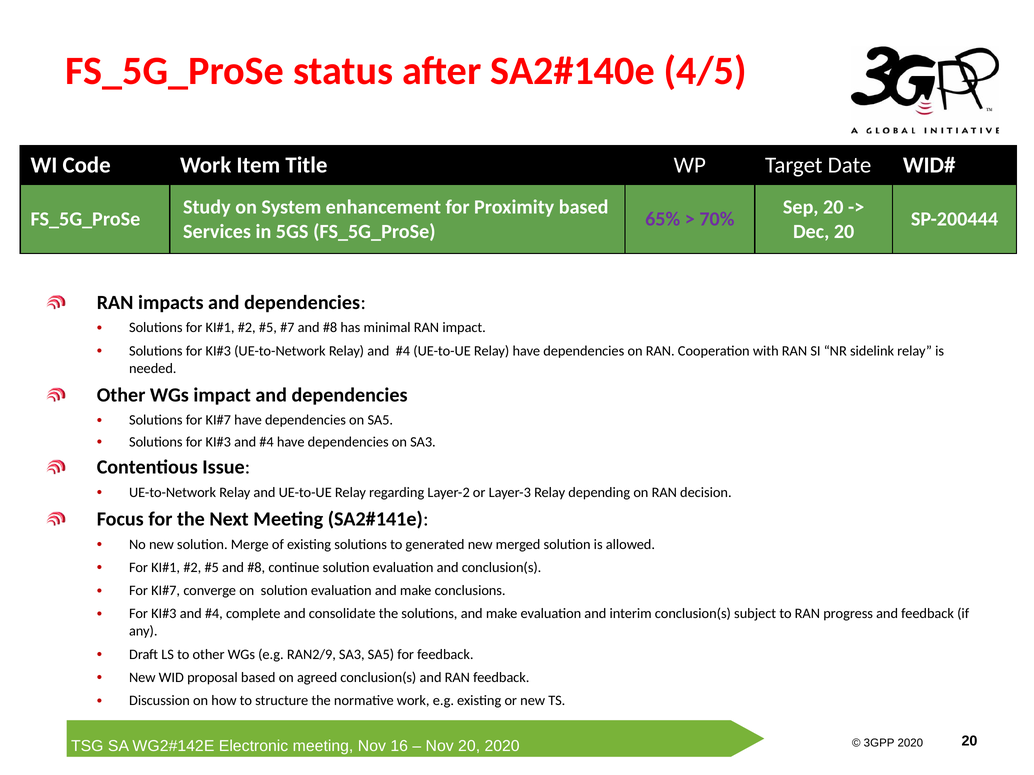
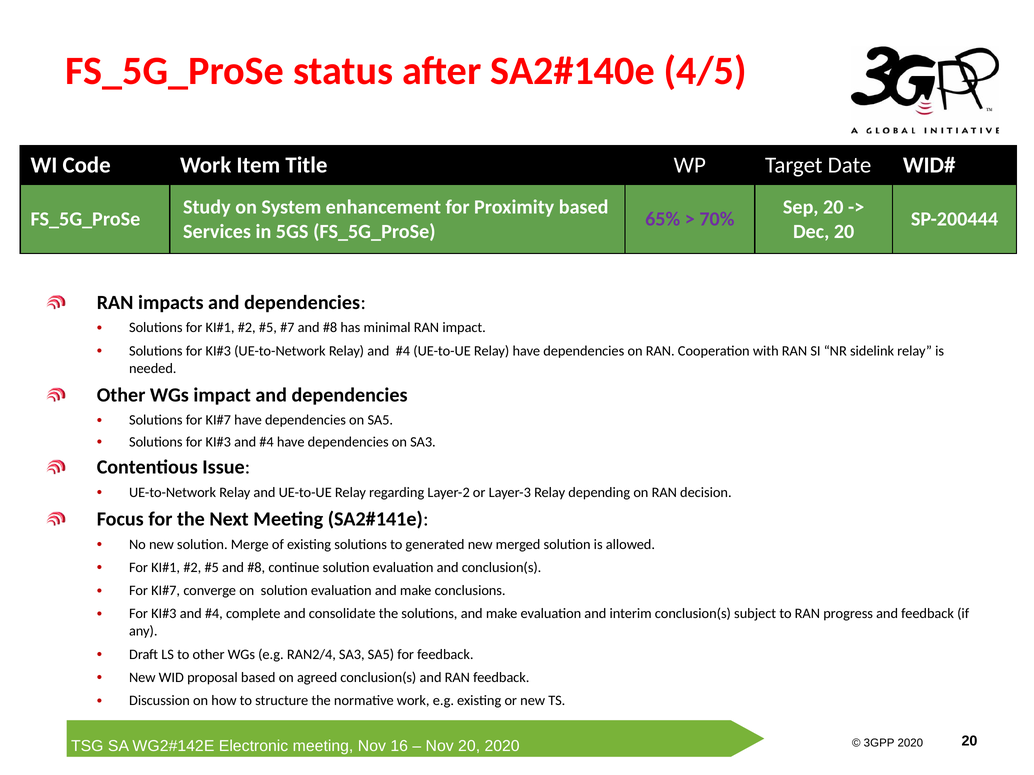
RAN2/9: RAN2/9 -> RAN2/4
